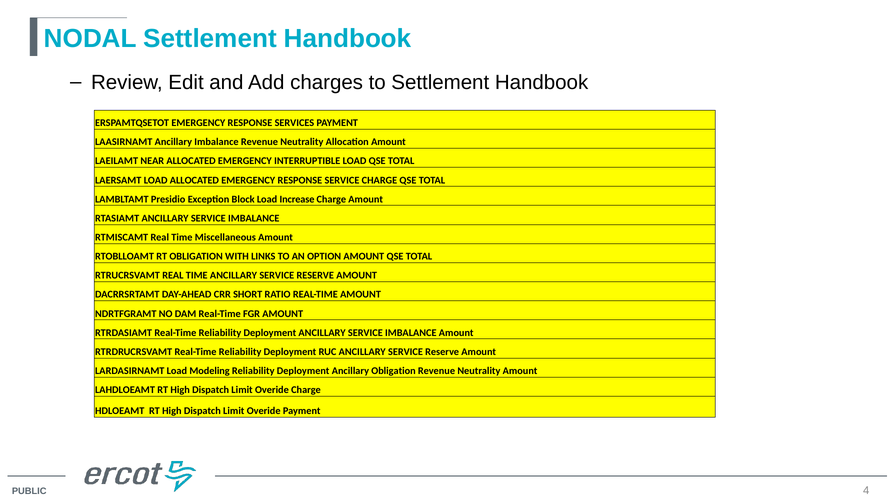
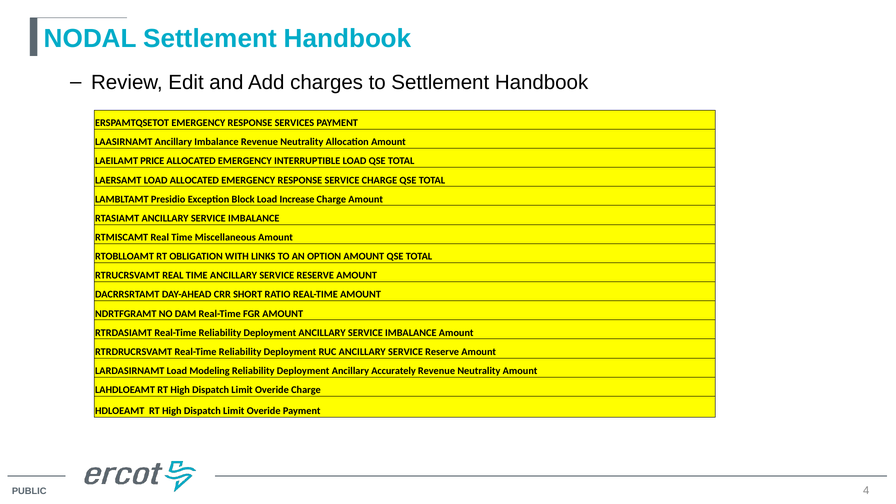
NEAR: NEAR -> PRICE
Ancillary Obligation: Obligation -> Accurately
